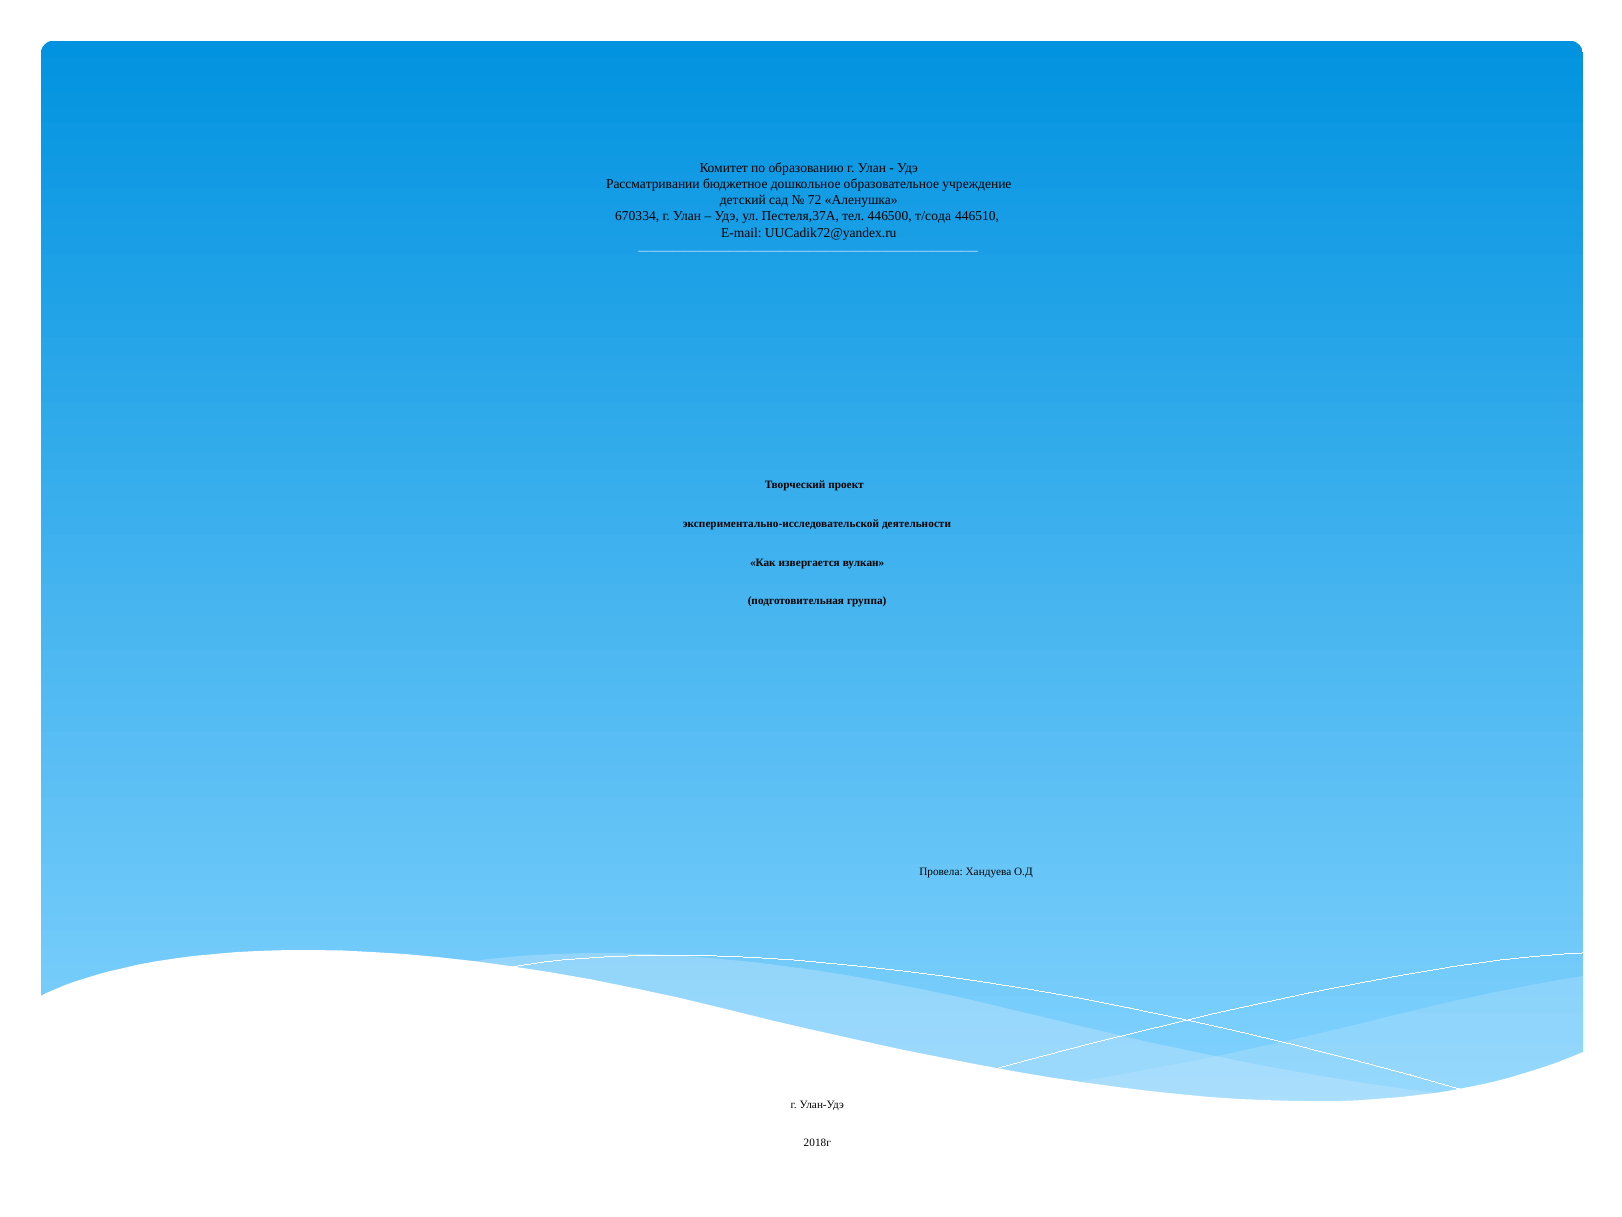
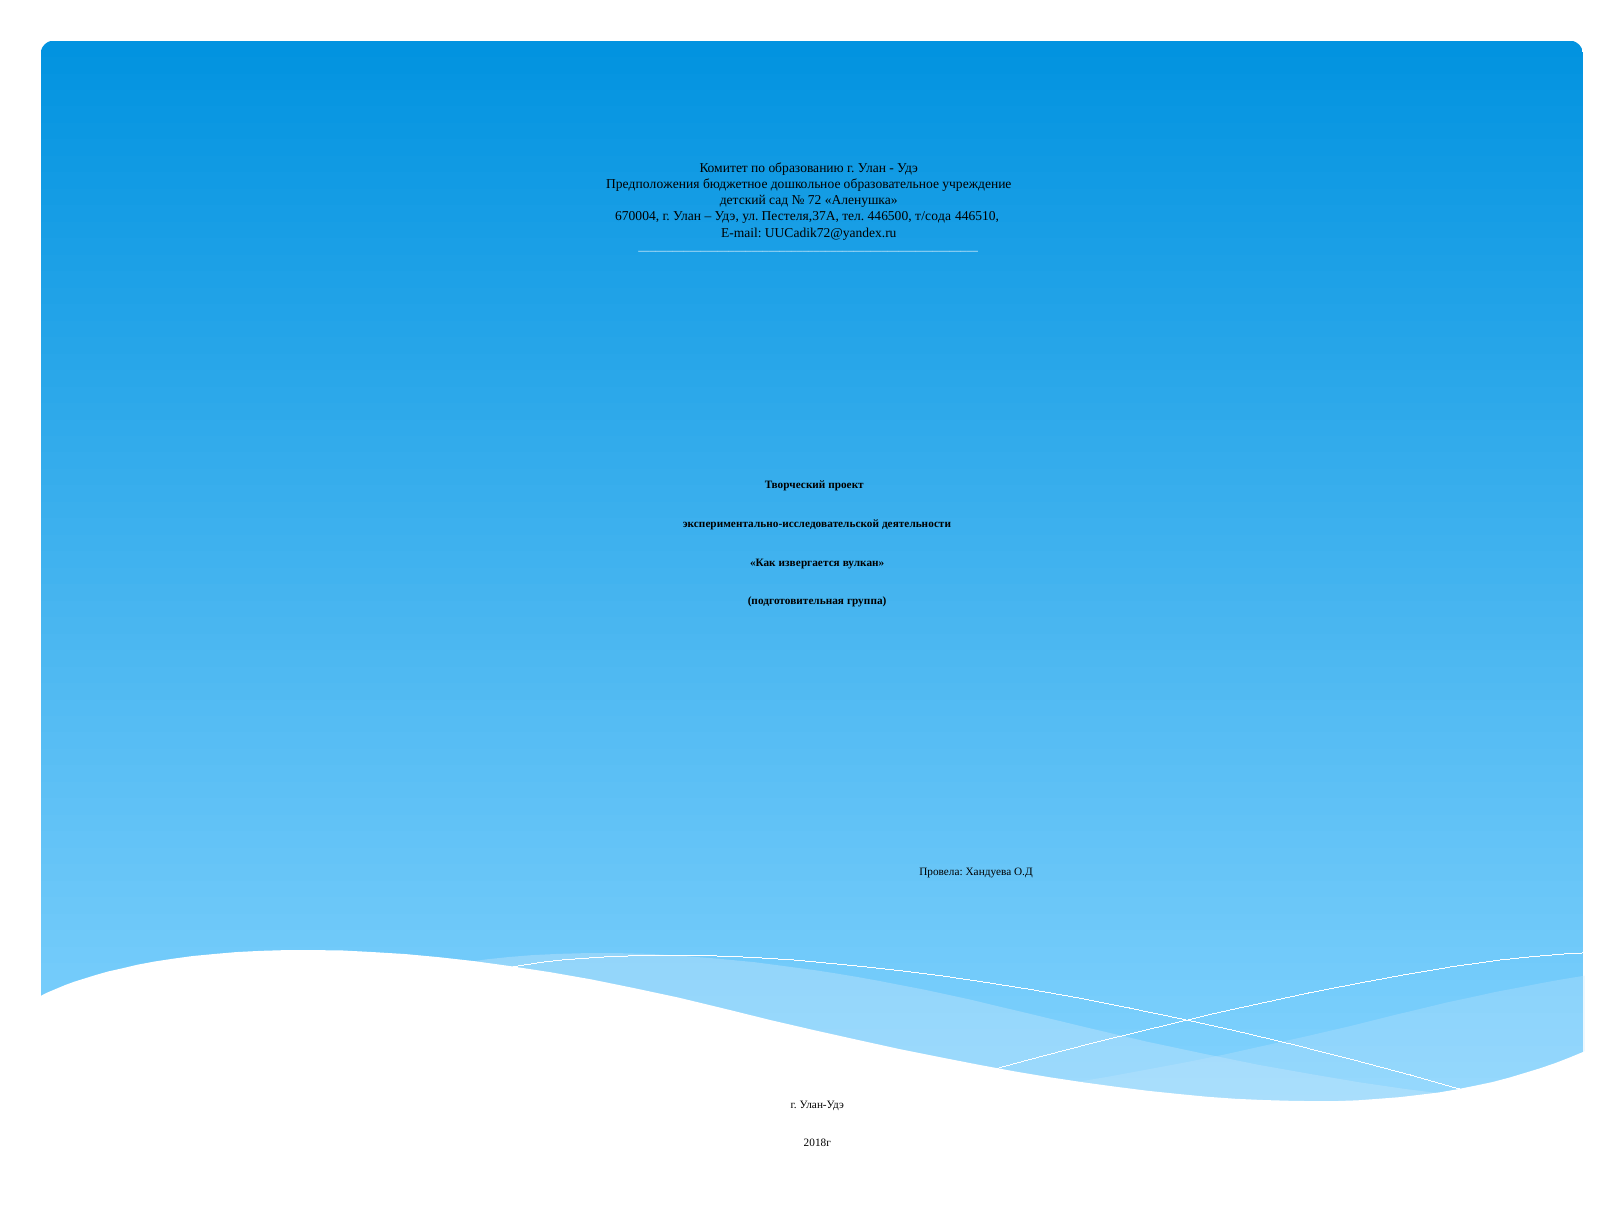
Рассматривании: Рассматривании -> Предположения
670334: 670334 -> 670004
